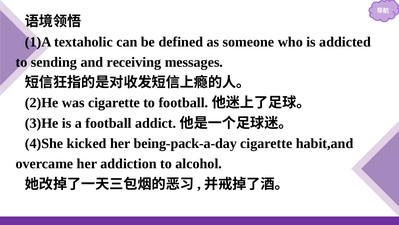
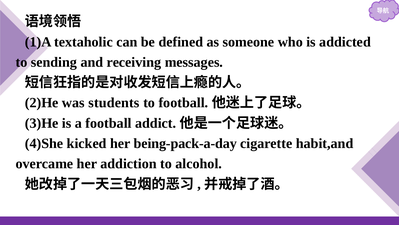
was cigarette: cigarette -> students
